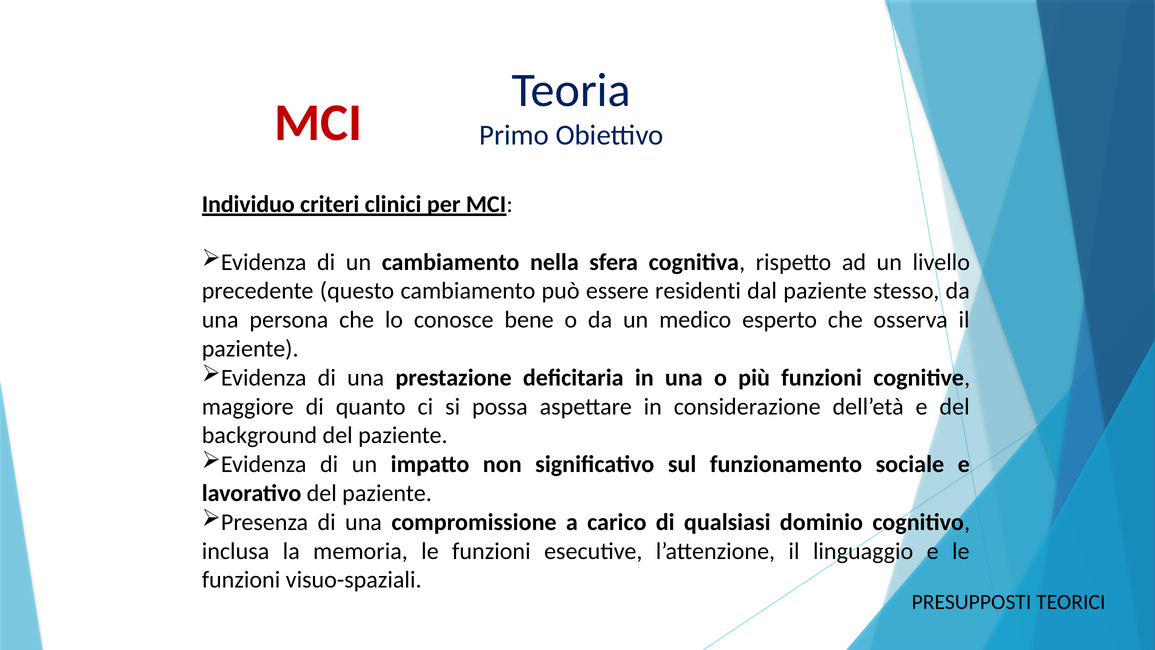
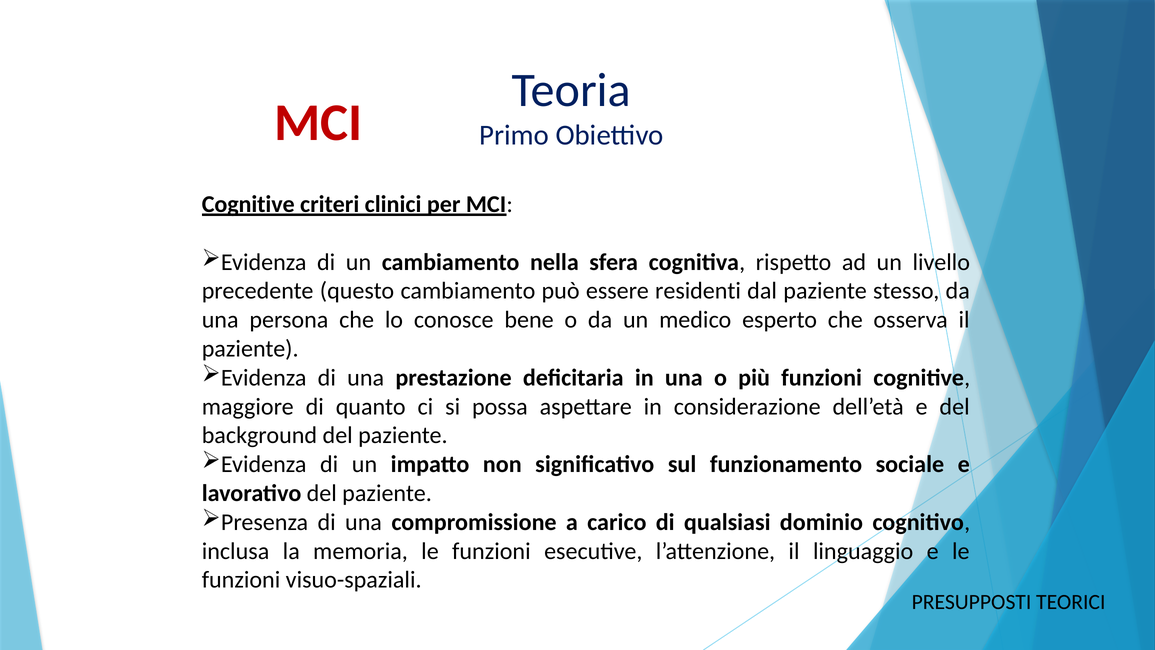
Individuo at (248, 204): Individuo -> Cognitive
